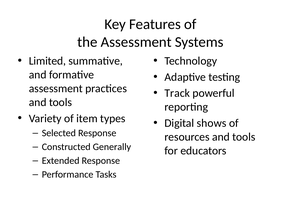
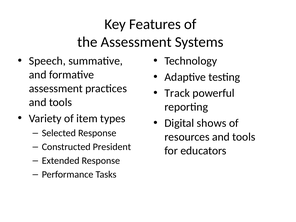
Limited: Limited -> Speech
Generally: Generally -> President
